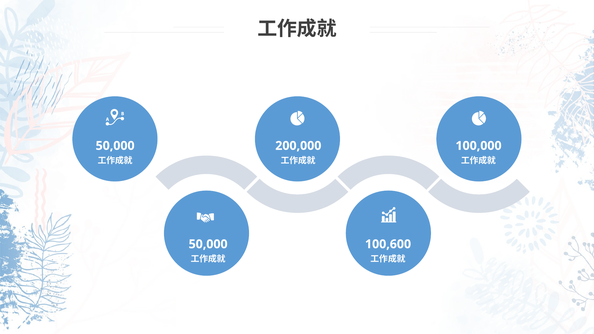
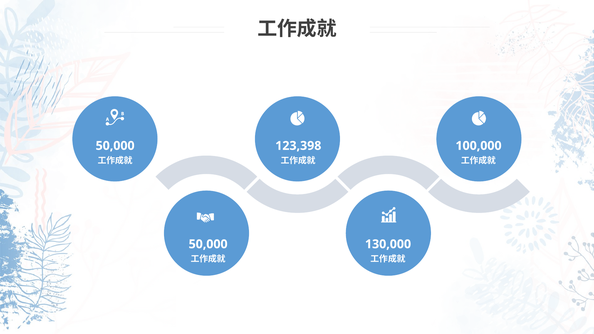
200,000: 200,000 -> 123,398
100,600: 100,600 -> 130,000
